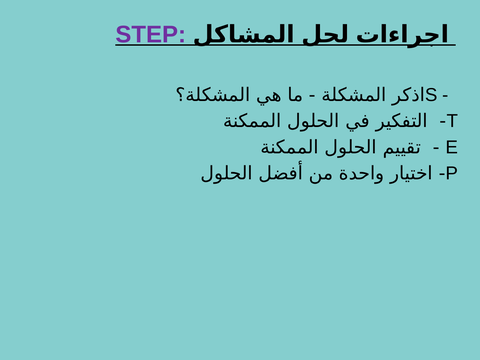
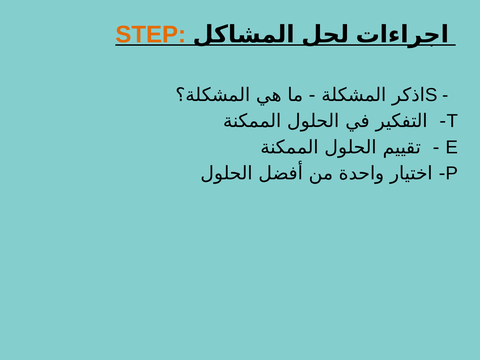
STEP colour: purple -> orange
